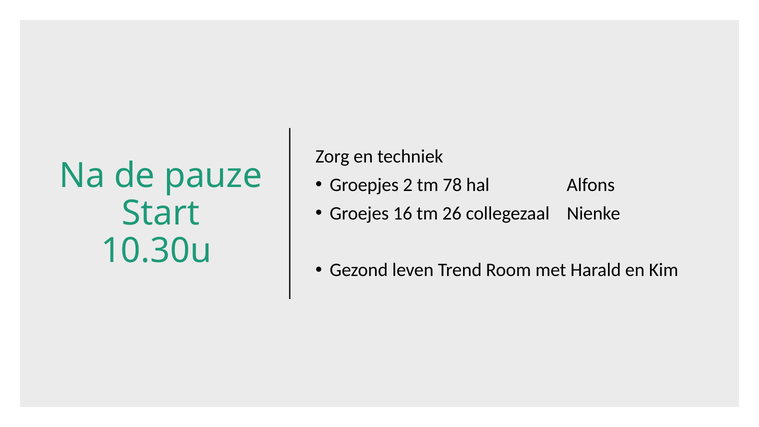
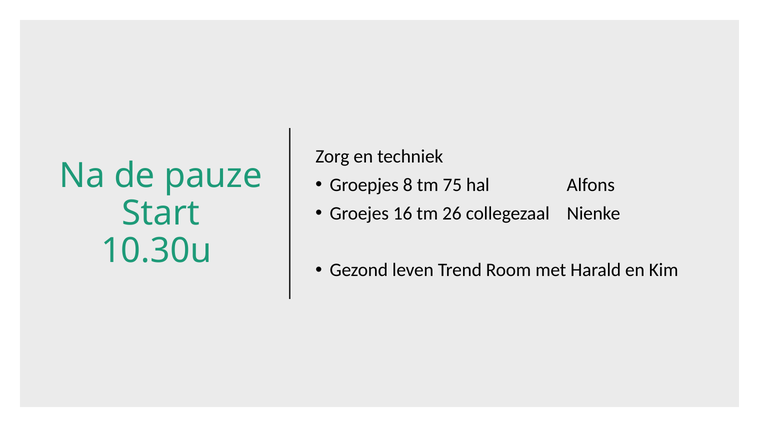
2: 2 -> 8
78: 78 -> 75
